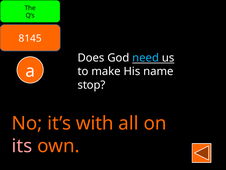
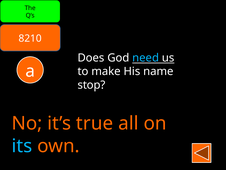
8145: 8145 -> 8210
with: with -> true
its colour: pink -> light blue
